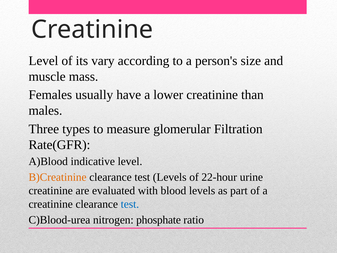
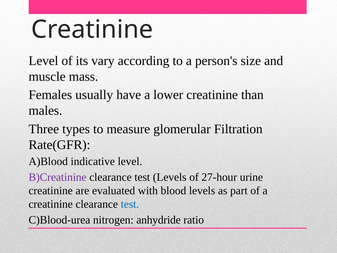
B)Creatinine colour: orange -> purple
22-hour: 22-hour -> 27-hour
phosphate: phosphate -> anhydride
